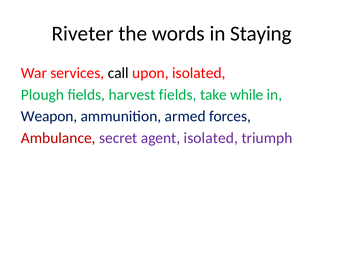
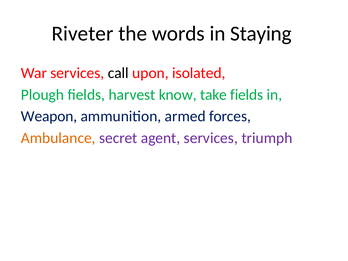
harvest fields: fields -> know
take while: while -> fields
Ambulance colour: red -> orange
agent isolated: isolated -> services
